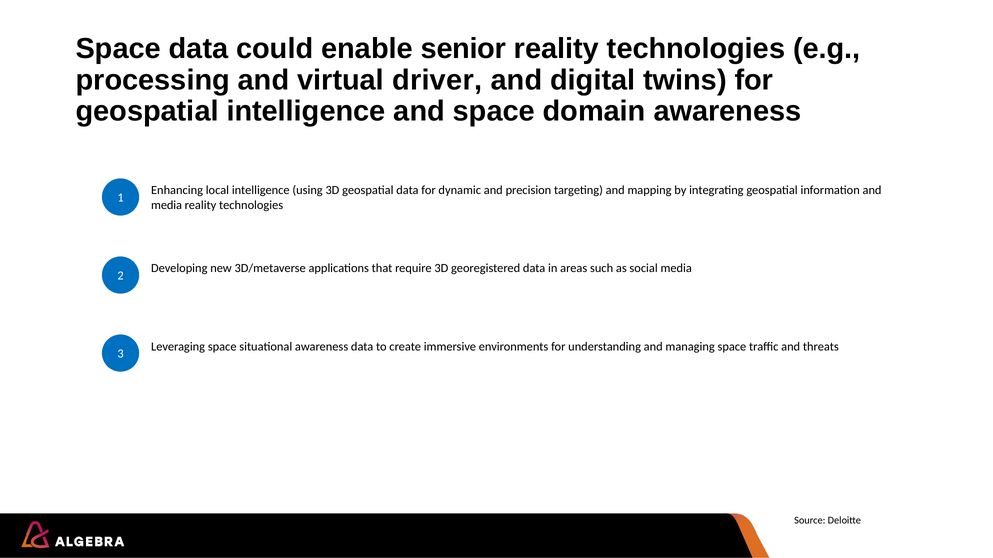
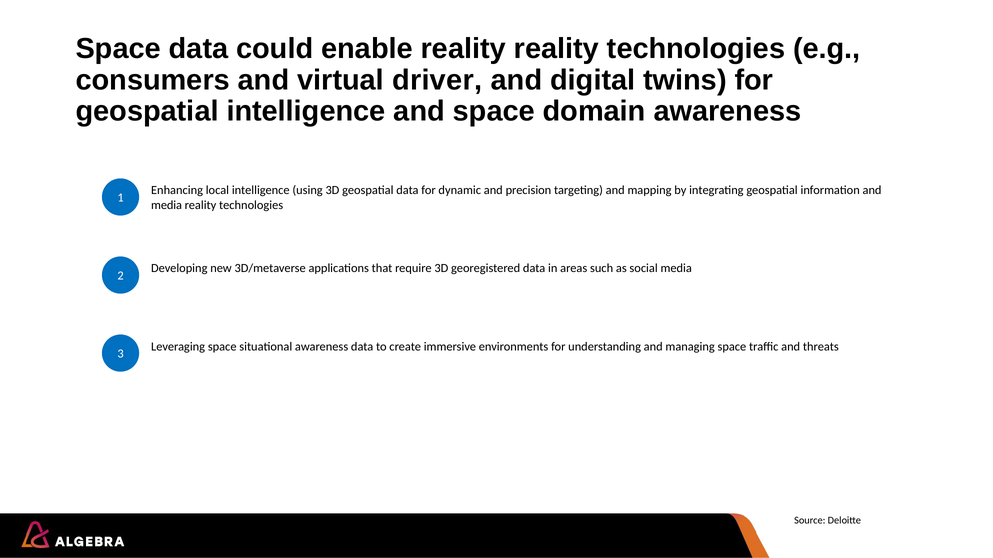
enable senior: senior -> reality
processing: processing -> consumers
